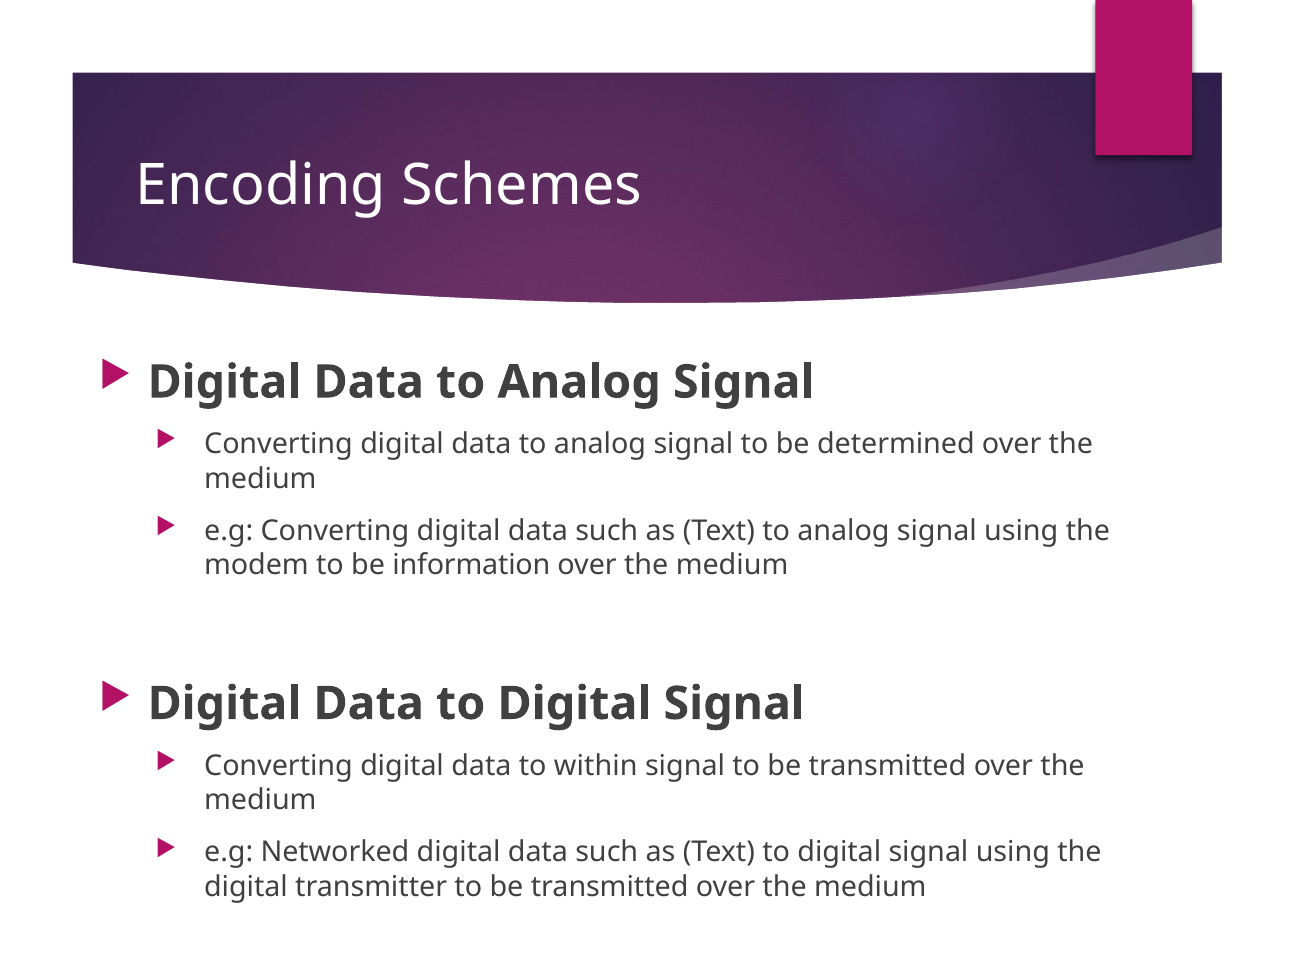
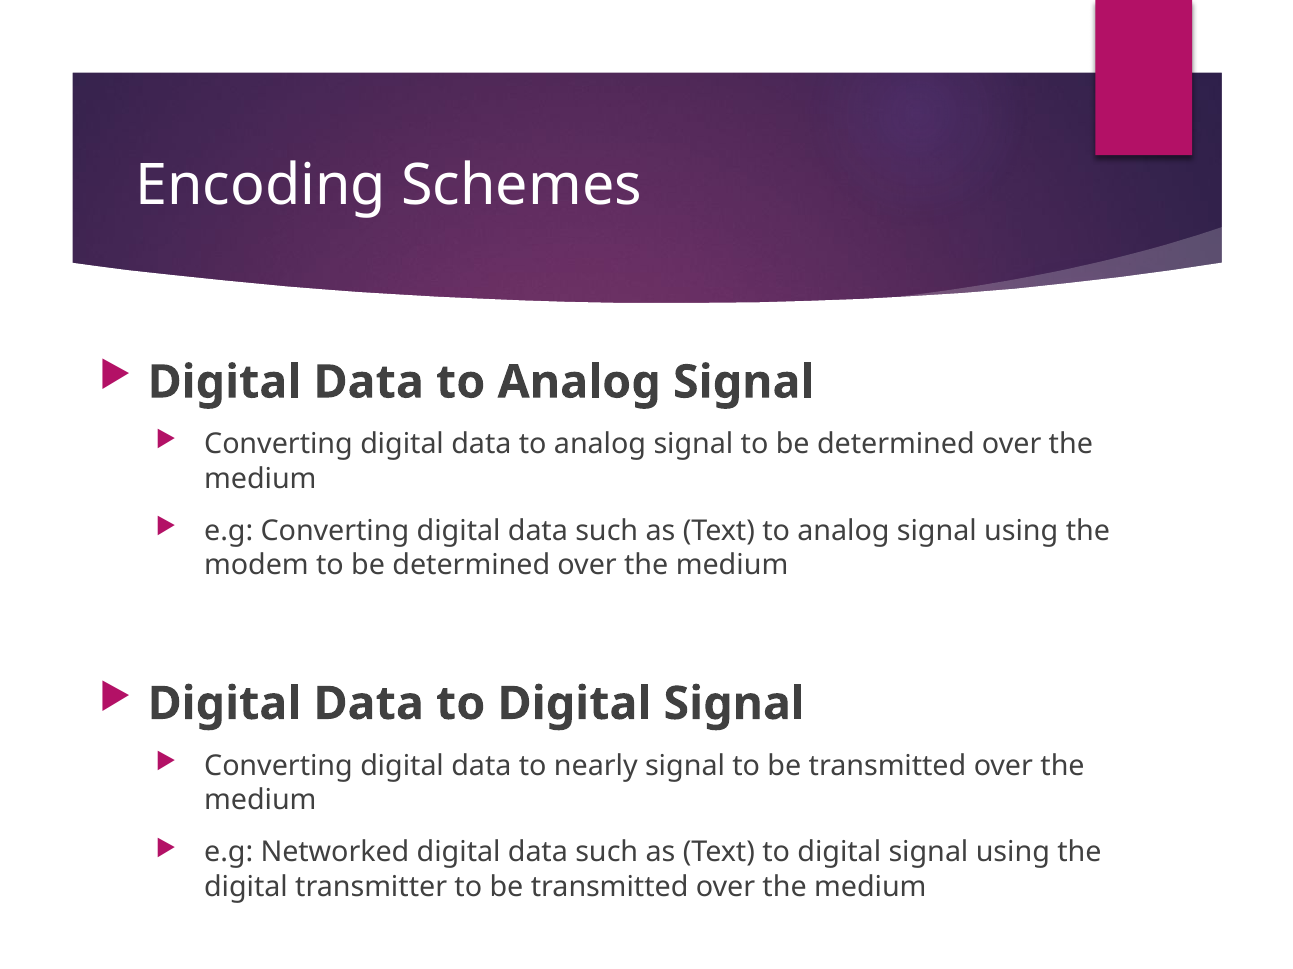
modem to be information: information -> determined
within: within -> nearly
